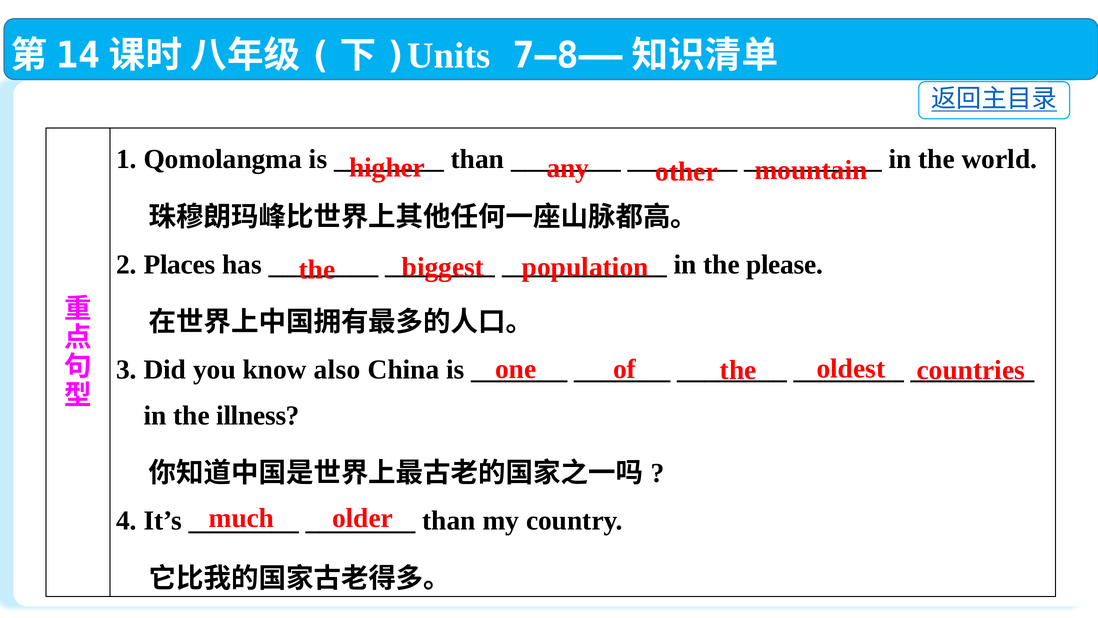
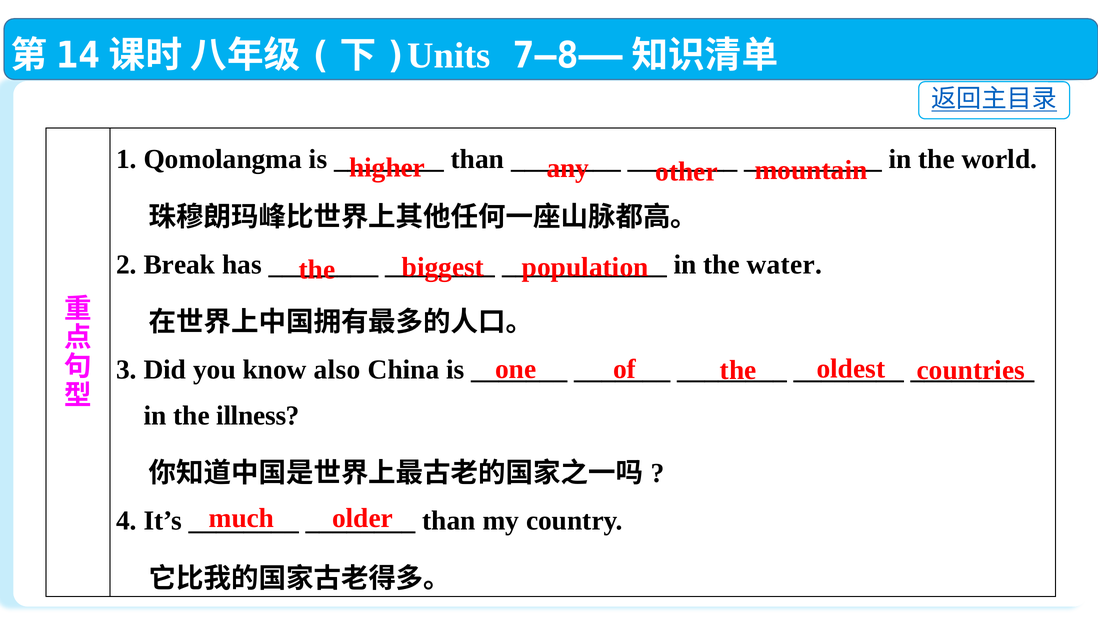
Places: Places -> Break
please: please -> water
